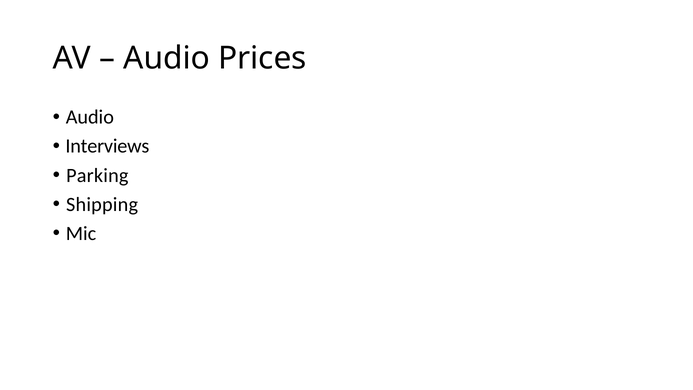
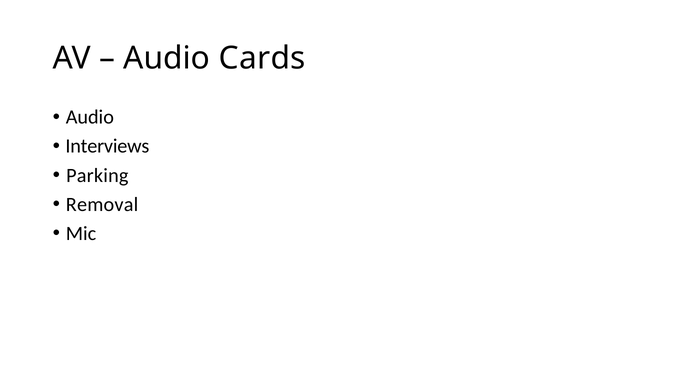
Prices: Prices -> Cards
Shipping: Shipping -> Removal
